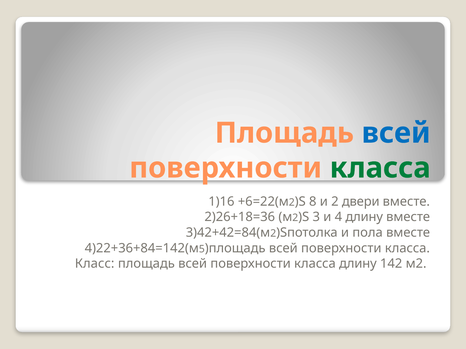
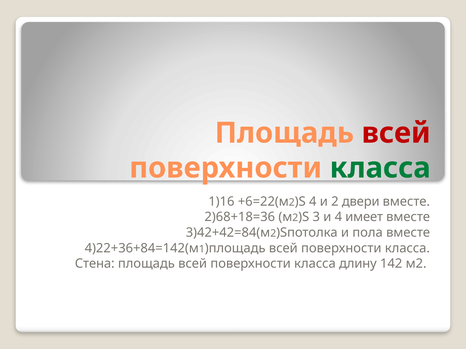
всей at (396, 133) colour: blue -> red
8 at (313, 202): 8 -> 4
2)26+18=36: 2)26+18=36 -> 2)68+18=36
4 длину: длину -> имеет
5: 5 -> 1
Класс: Класс -> Стена
